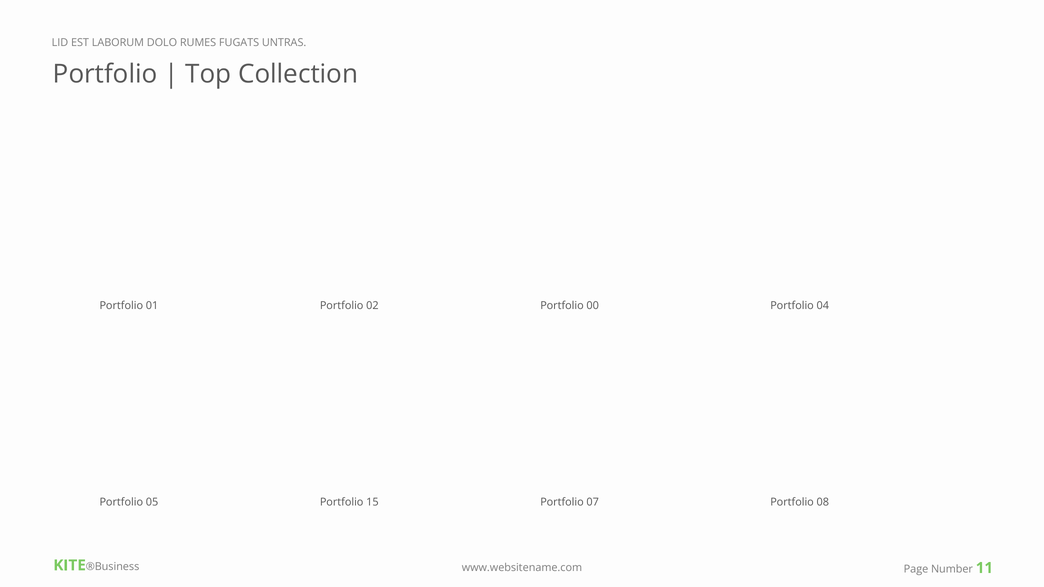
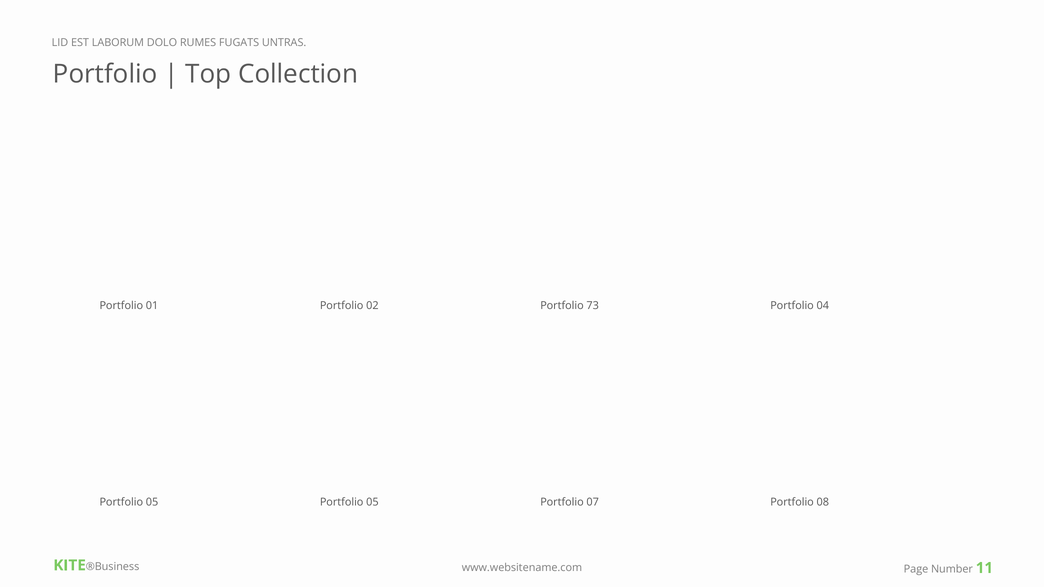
00: 00 -> 73
05 Portfolio 15: 15 -> 05
